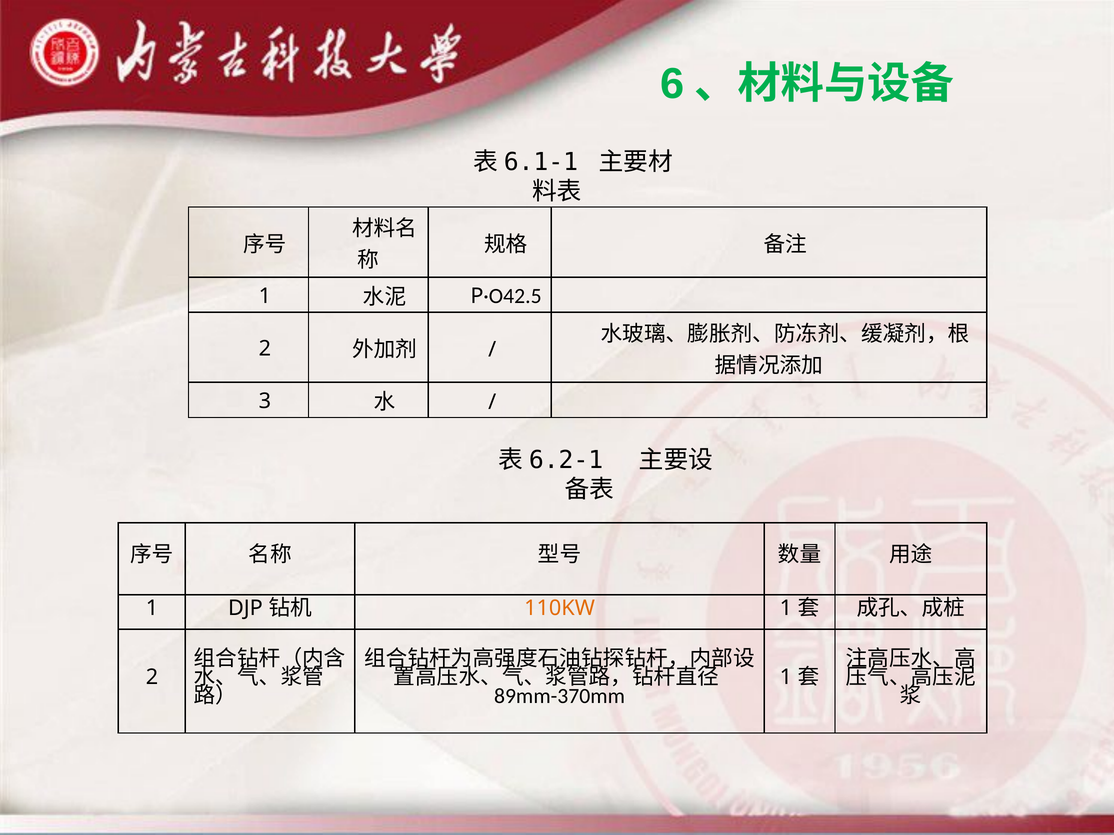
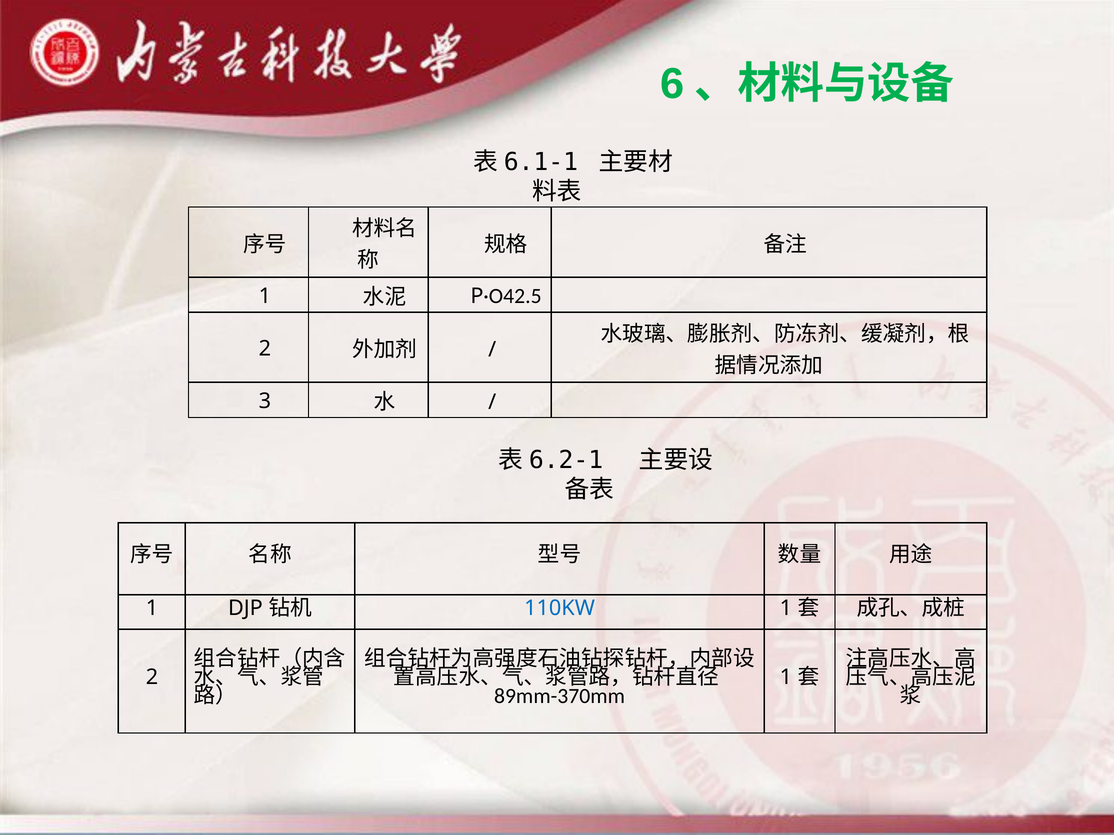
110KW colour: orange -> blue
